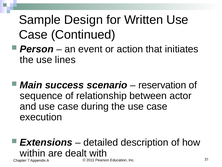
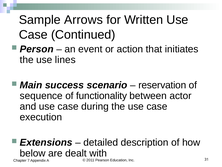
Design: Design -> Arrows
relationship: relationship -> functionality
within: within -> below
